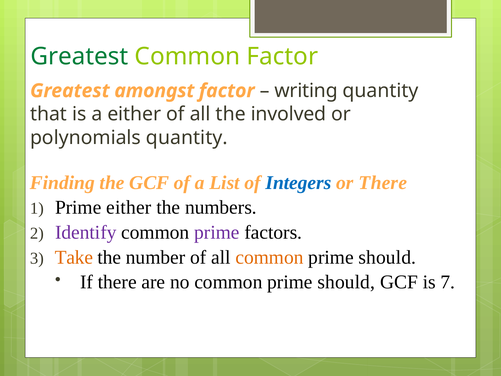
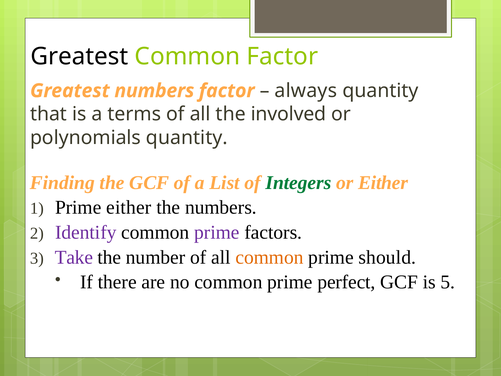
Greatest at (79, 56) colour: green -> black
Greatest amongst: amongst -> numbers
writing: writing -> always
a either: either -> terms
Integers colour: blue -> green
or There: There -> Either
Take colour: orange -> purple
no common prime should: should -> perfect
7: 7 -> 5
